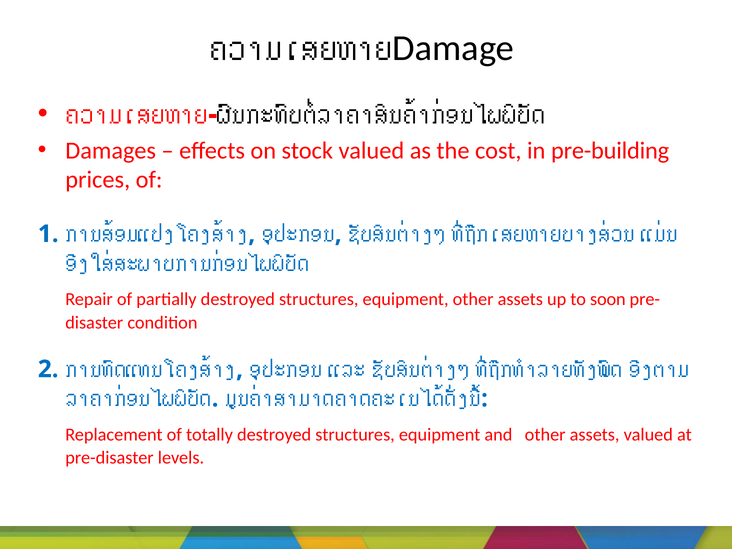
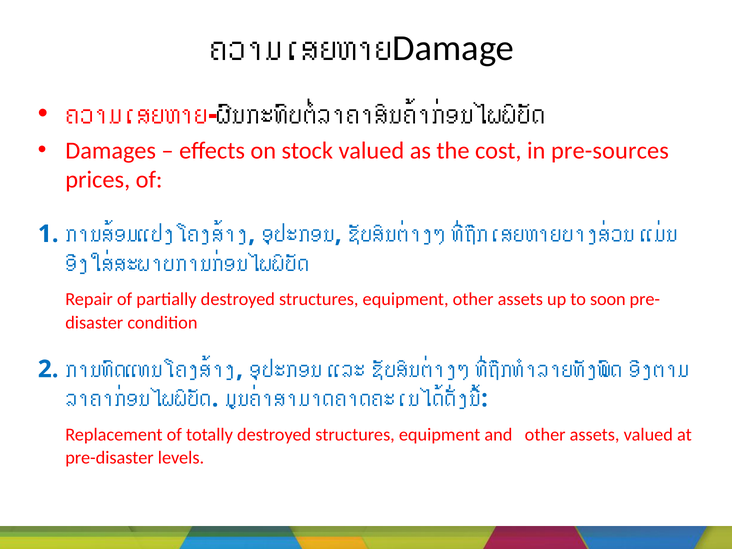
pre-building: pre-building -> pre-sources
